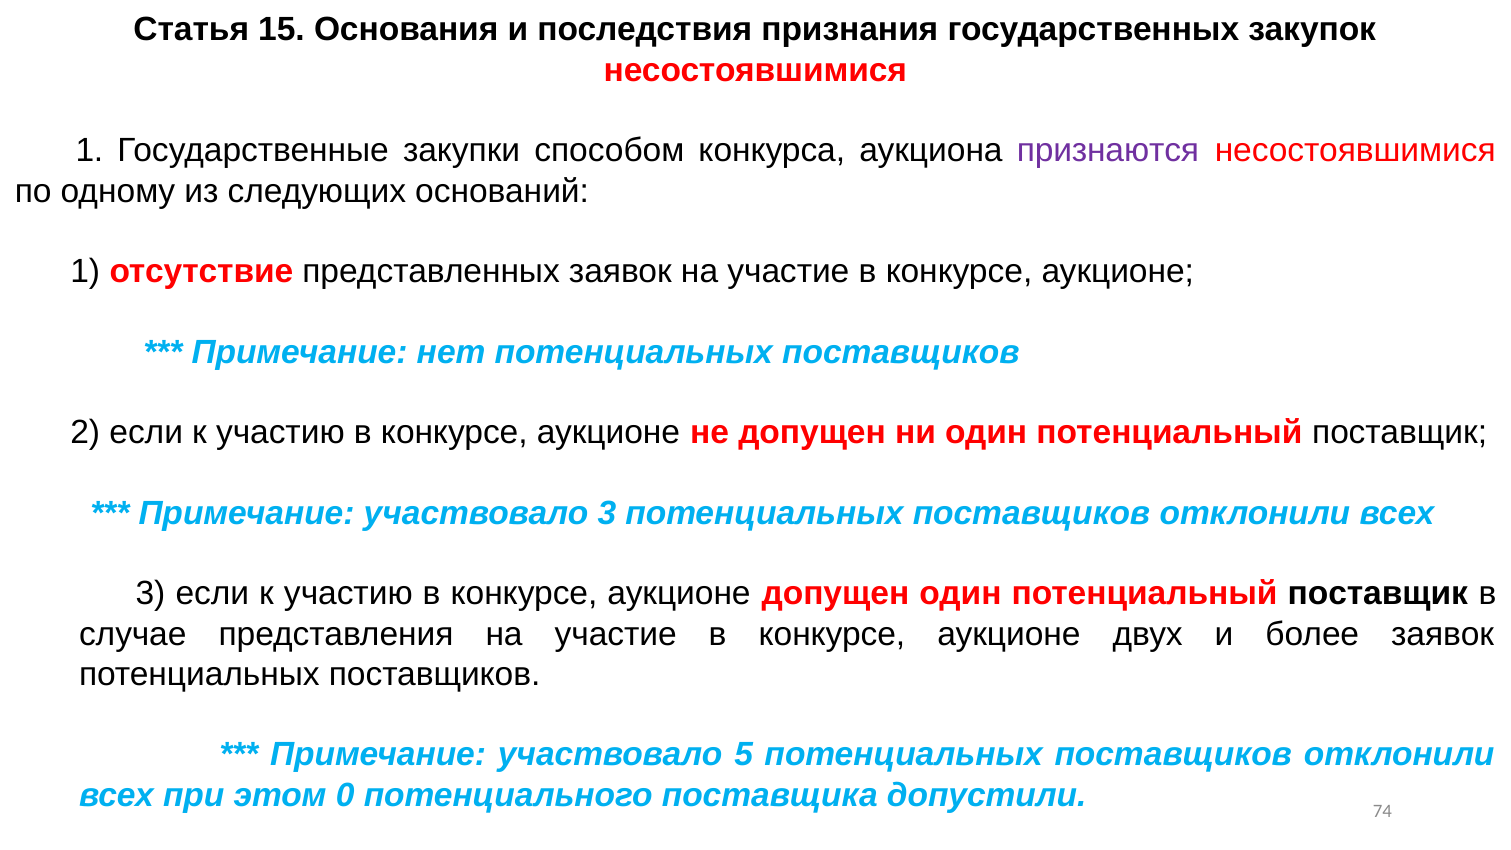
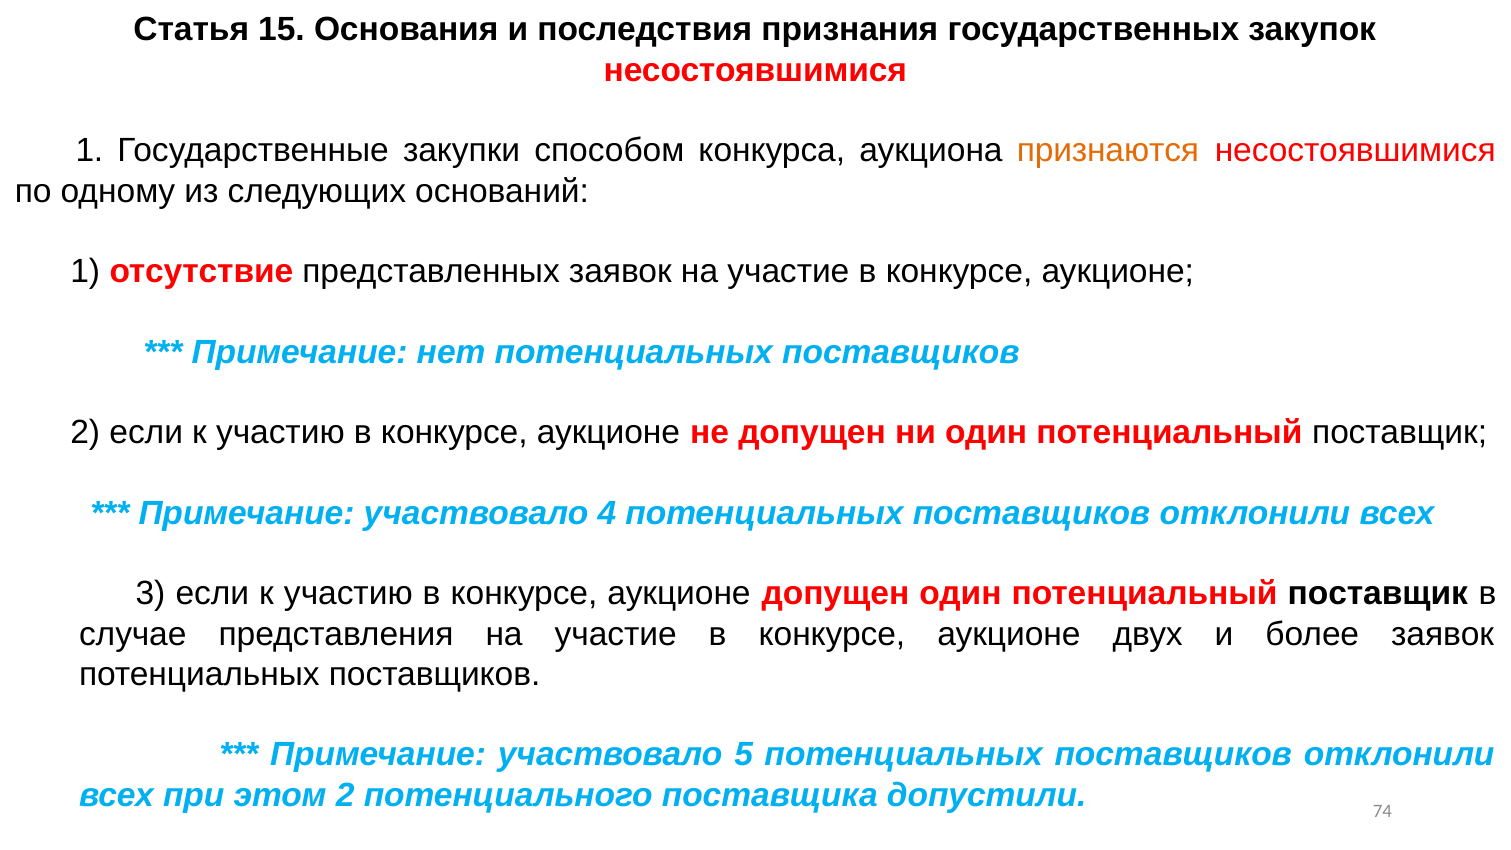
признаются colour: purple -> orange
участвовало 3: 3 -> 4
этом 0: 0 -> 2
